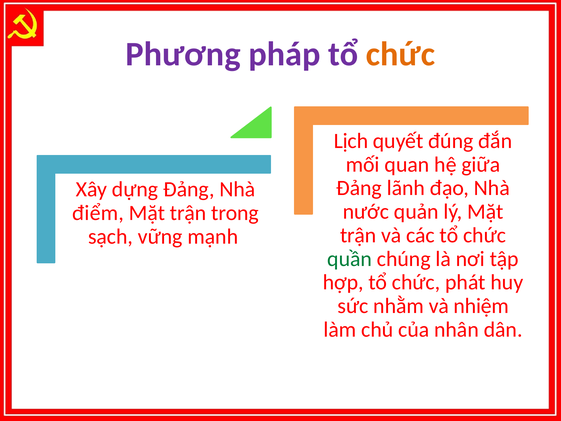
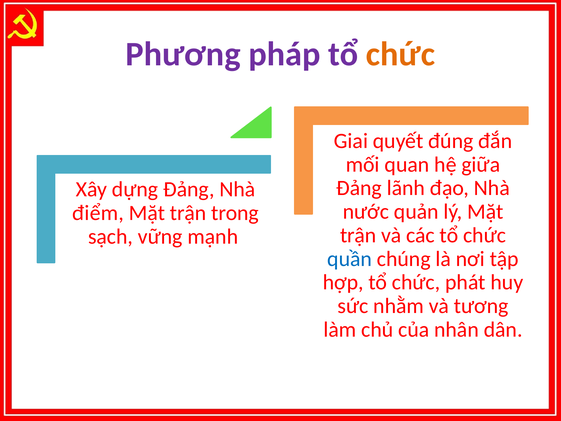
Lịch: Lịch -> Giai
quần colour: green -> blue
nhiệm: nhiệm -> tương
